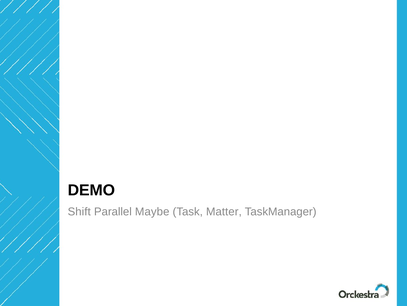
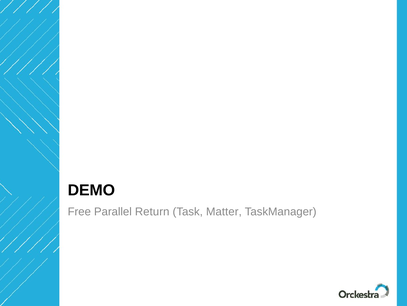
Shift: Shift -> Free
Maybe: Maybe -> Return
